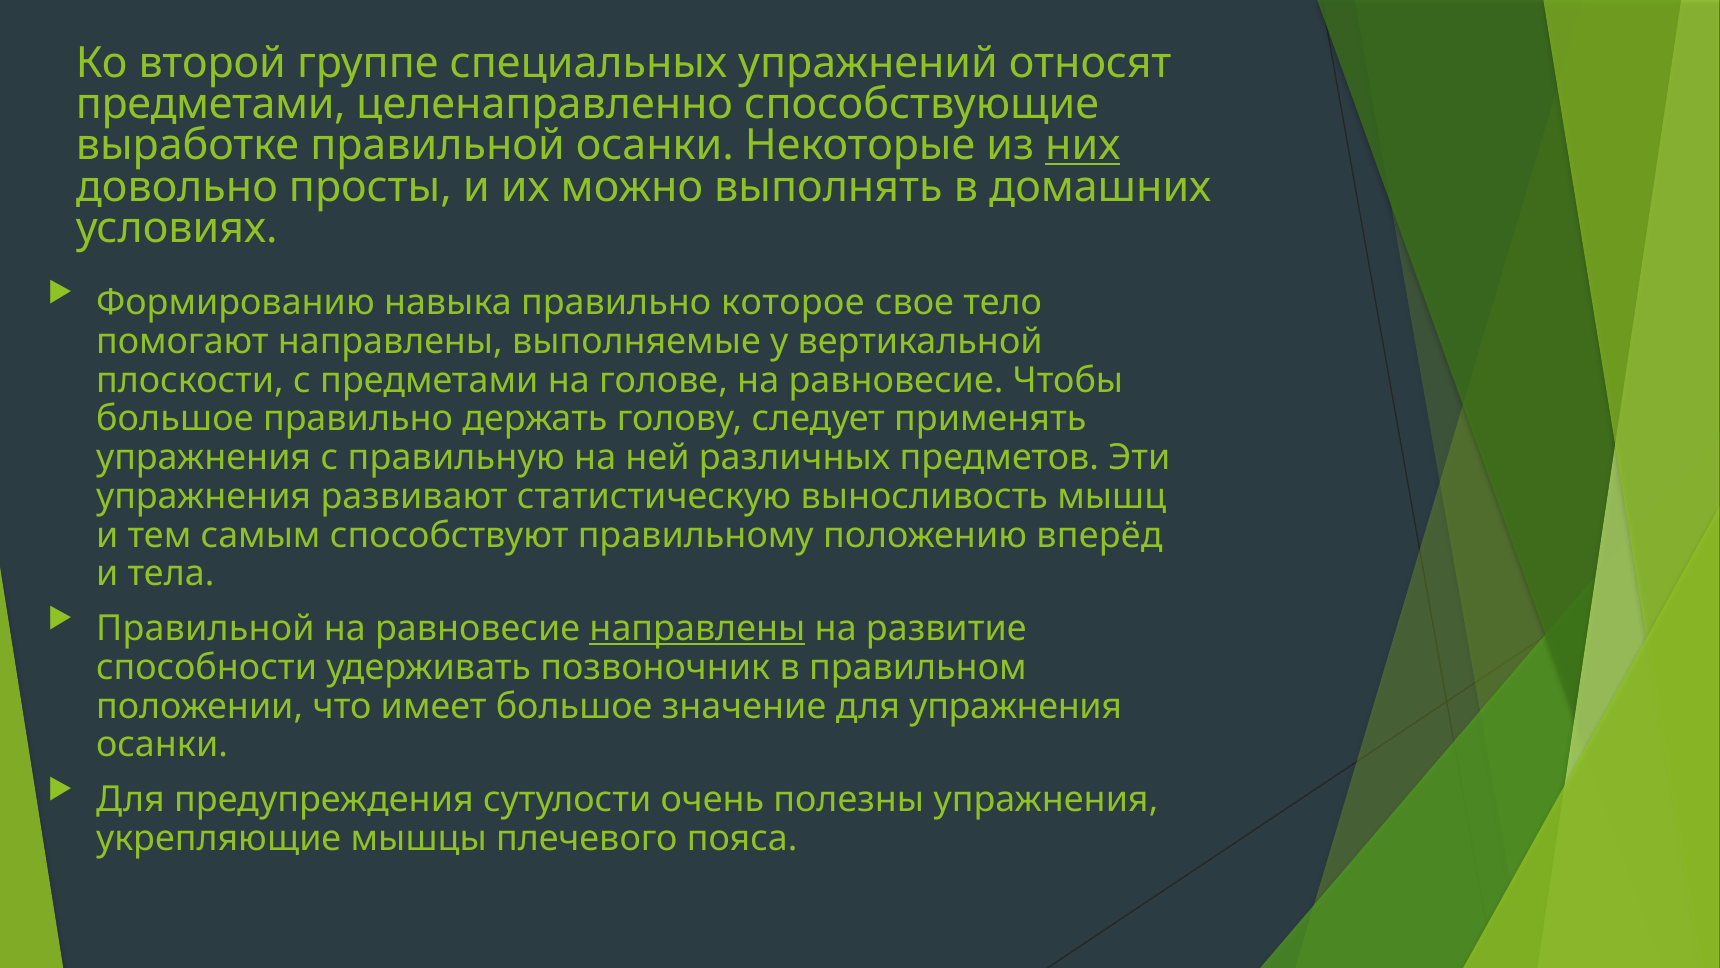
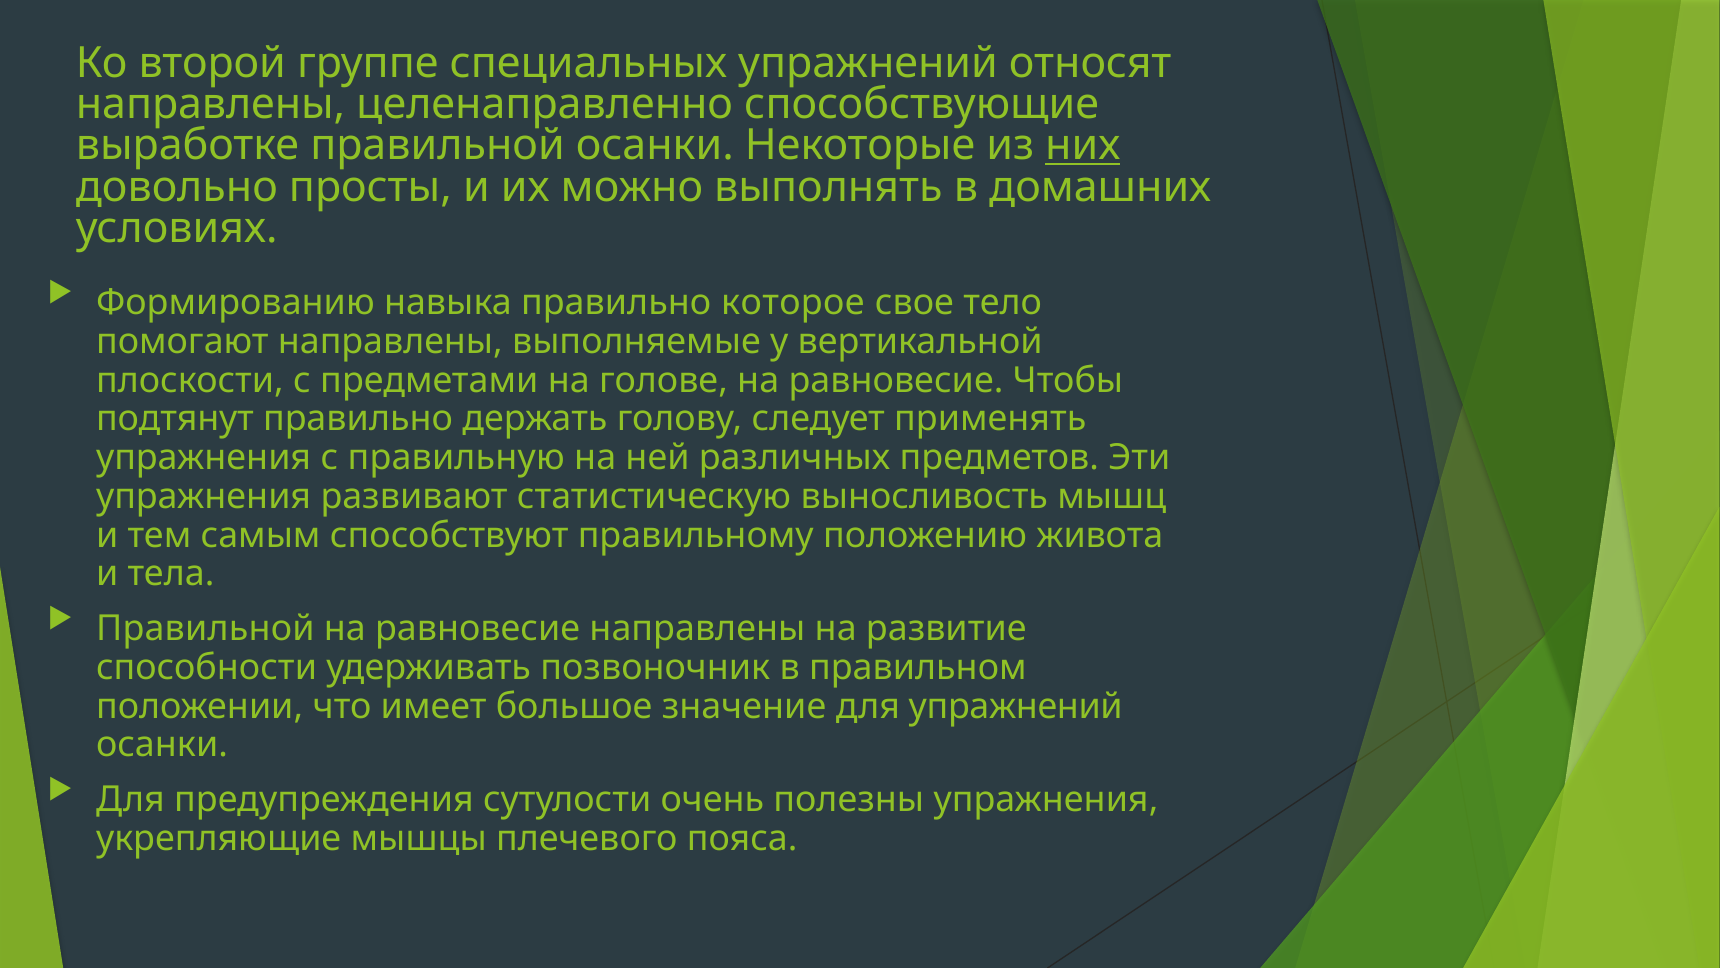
предметами at (211, 104): предметами -> направлены
большое at (175, 419): большое -> подтянут
вперёд: вперёд -> живота
направлены at (697, 628) underline: present -> none
для упражнения: упражнения -> упражнений
